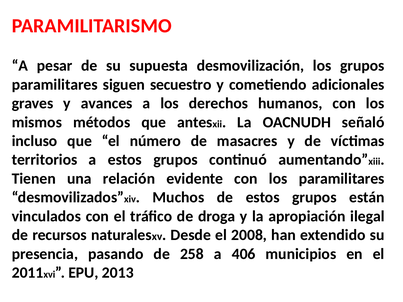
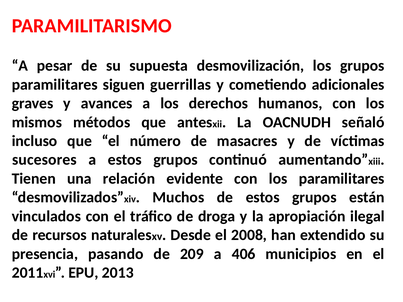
secuestro: secuestro -> guerrillas
territorios: territorios -> sucesores
258: 258 -> 209
